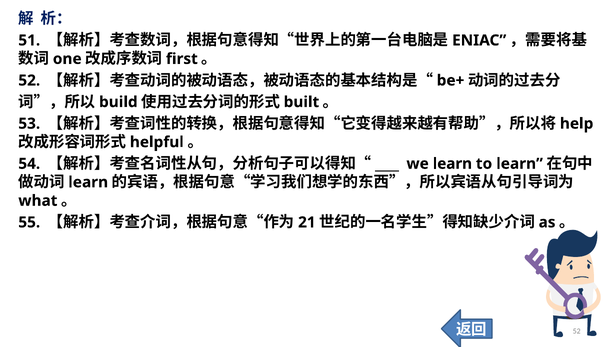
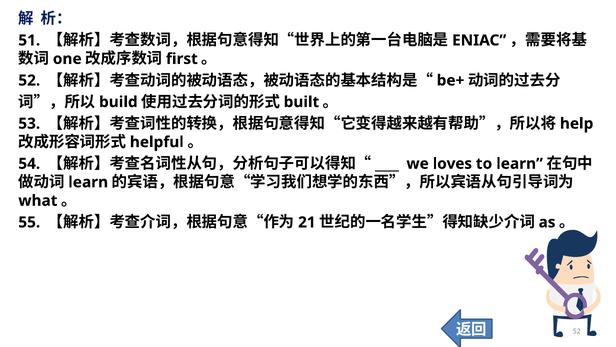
we learn: learn -> loves
